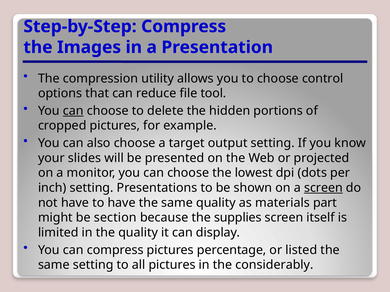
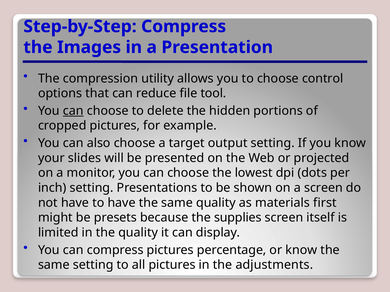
screen at (323, 188) underline: present -> none
part: part -> first
section: section -> presets
or listed: listed -> know
considerably: considerably -> adjustments
